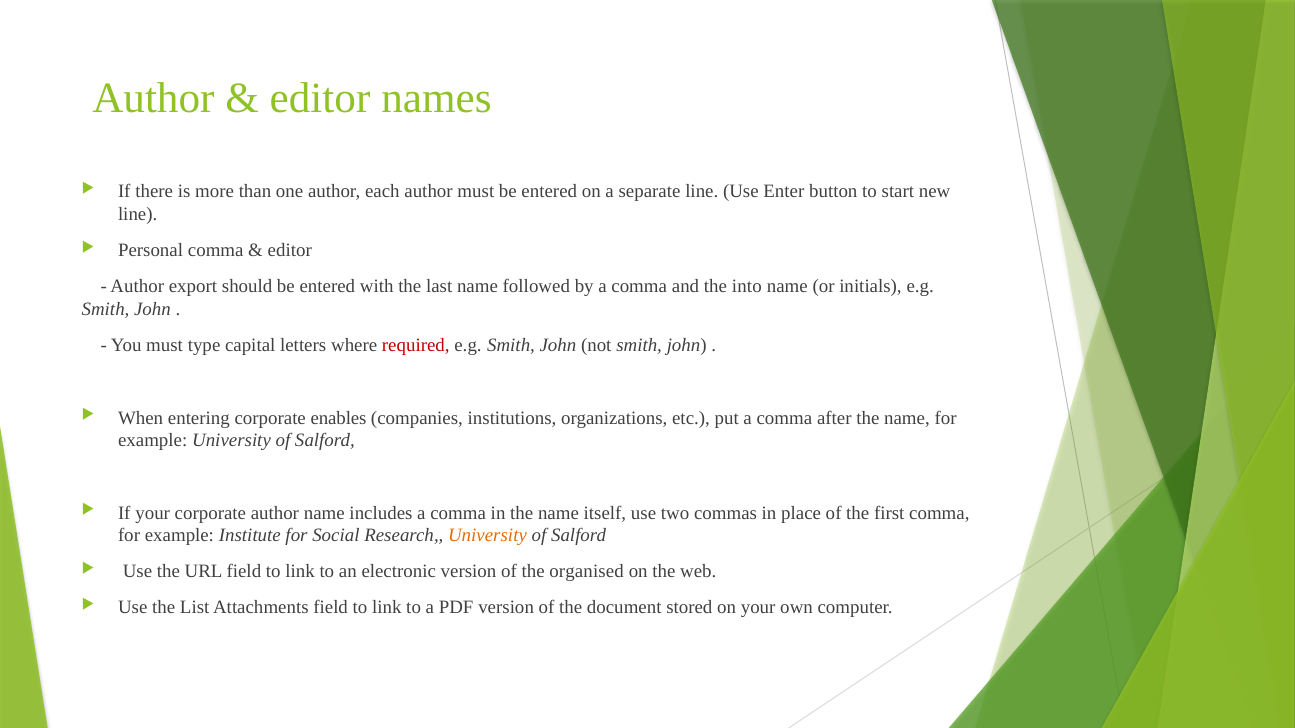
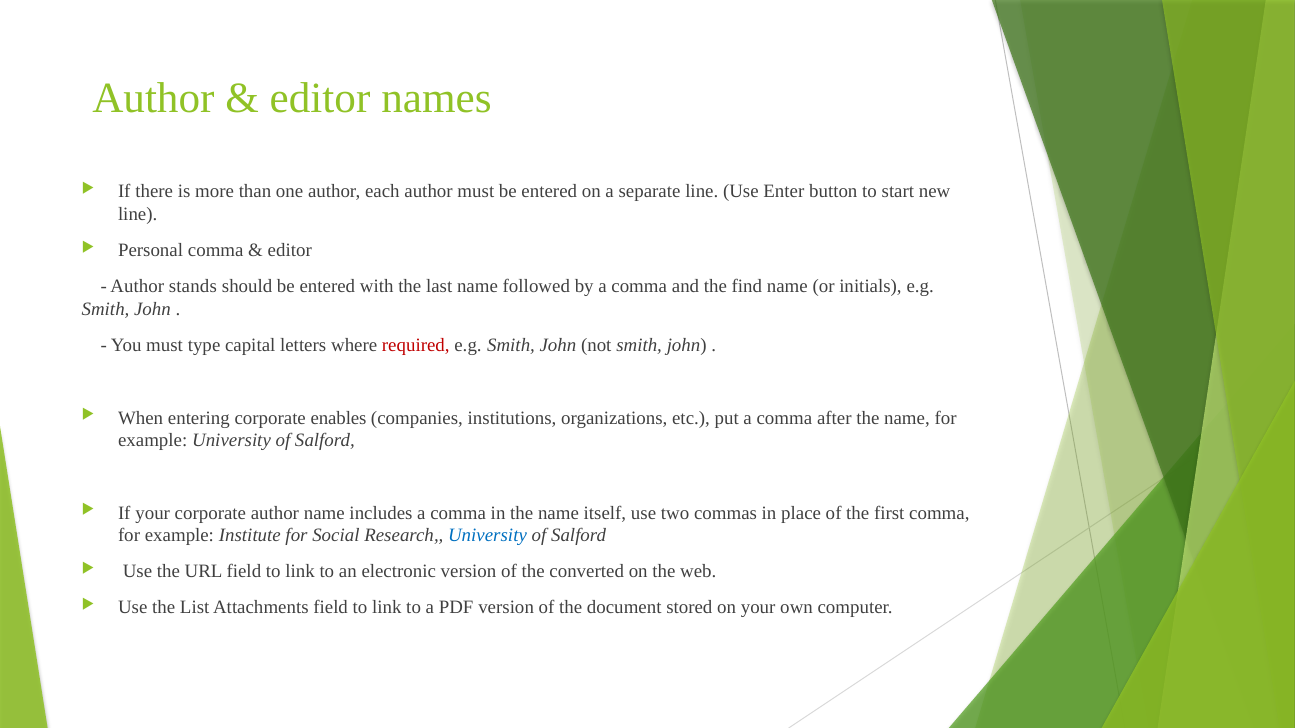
export: export -> stands
into: into -> find
University at (487, 536) colour: orange -> blue
organised: organised -> converted
